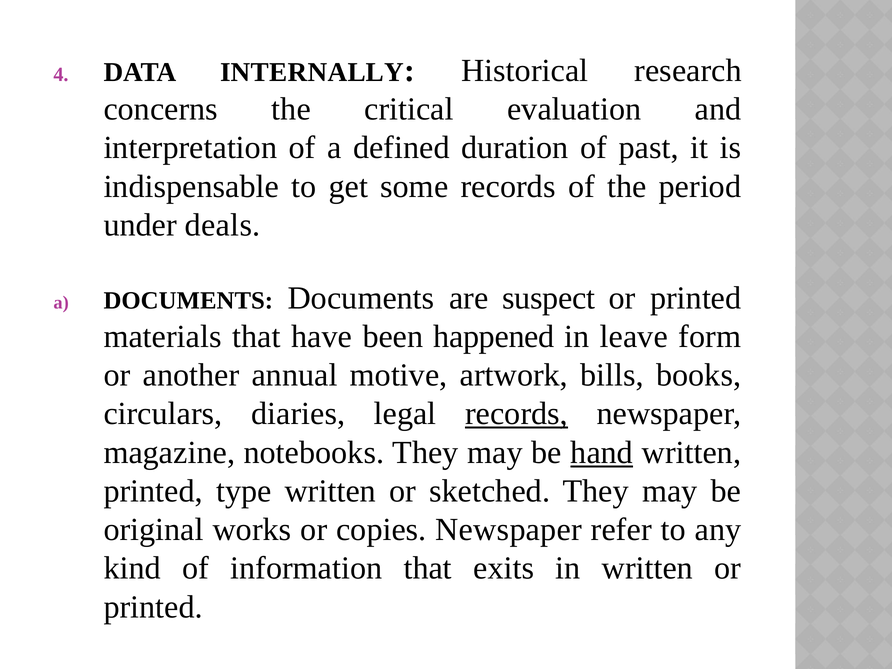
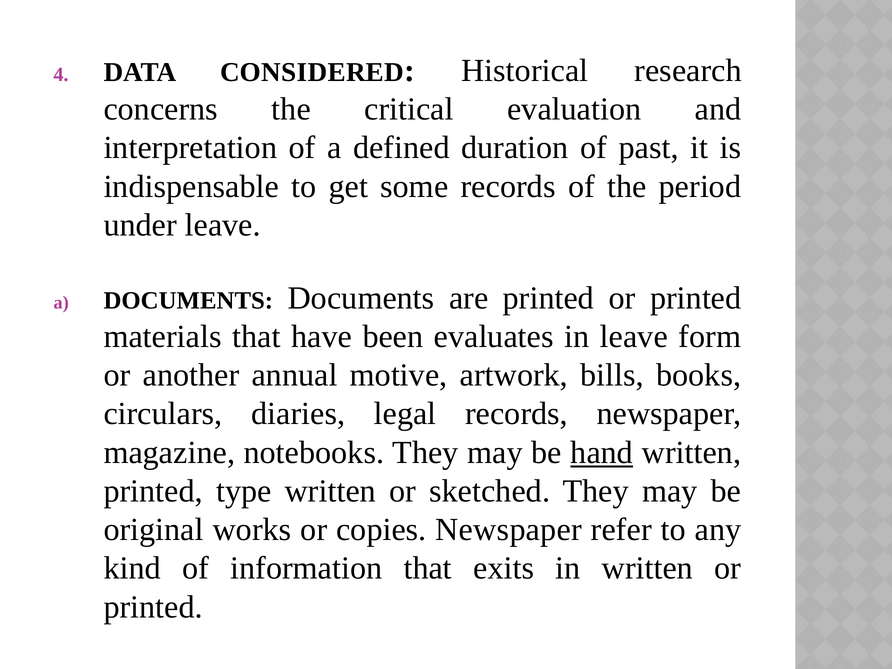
INTERNALLY: INTERNALLY -> CONSIDERED
under deals: deals -> leave
are suspect: suspect -> printed
happened: happened -> evaluates
records at (517, 414) underline: present -> none
